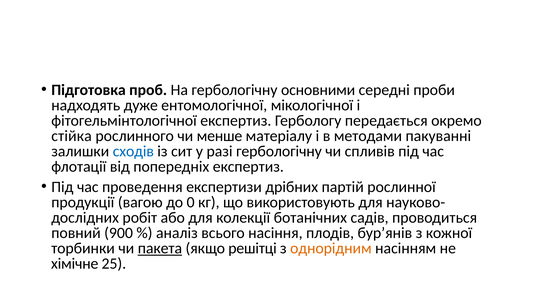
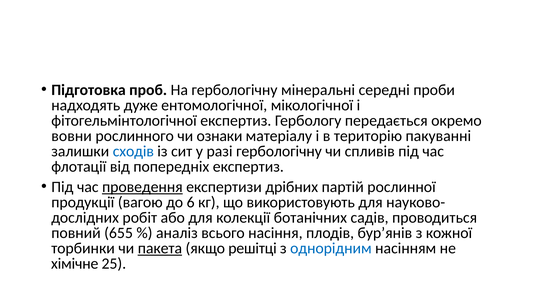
основними: основними -> мінеральні
стійка: стійка -> вовни
менше: менше -> ознаки
методами: методами -> територію
проведення underline: none -> present
0: 0 -> 6
900: 900 -> 655
однорідним colour: orange -> blue
